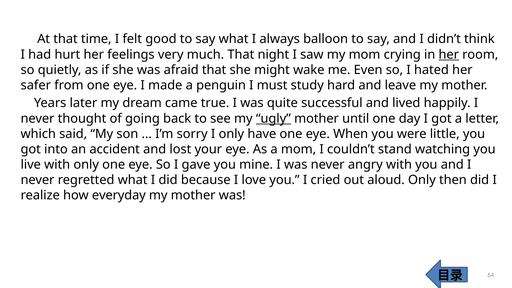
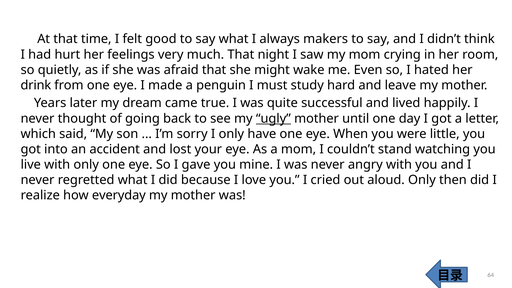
balloon: balloon -> makers
her at (449, 54) underline: present -> none
safer: safer -> drink
